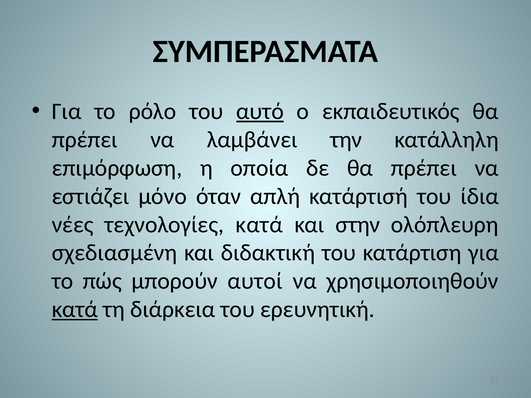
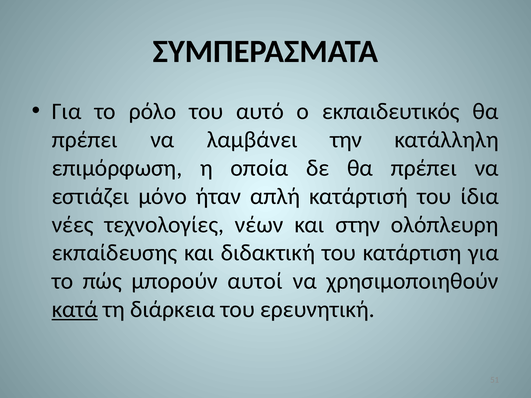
αυτό underline: present -> none
όταν: όταν -> ήταν
τεχνολογίες κατά: κατά -> νέων
σχεδιασμένη: σχεδιασμένη -> εκπαίδευσης
